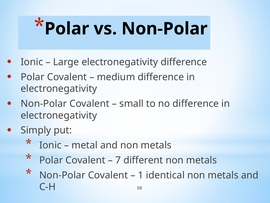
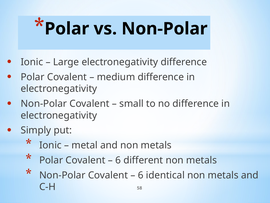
7 at (118, 160): 7 -> 6
1 at (141, 175): 1 -> 6
